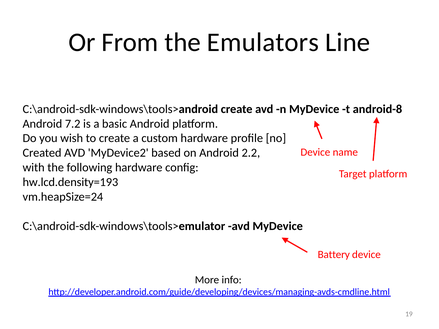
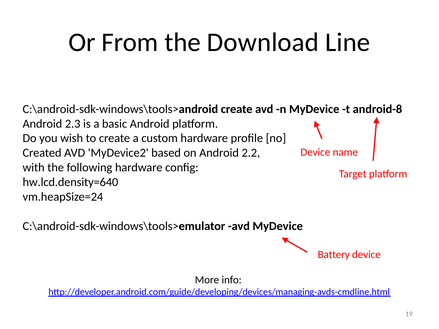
Emulators: Emulators -> Download
7.2: 7.2 -> 2.3
hw.lcd.density=193: hw.lcd.density=193 -> hw.lcd.density=640
